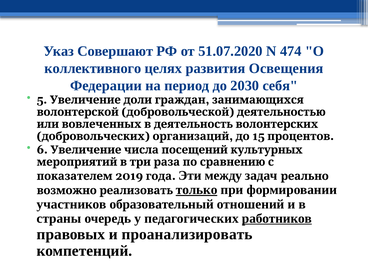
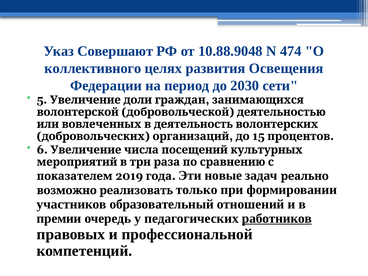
51.07.2020: 51.07.2020 -> 10.88.9048
себя: себя -> сети
между: между -> новые
только underline: present -> none
страны: страны -> премии
проанализировать: проанализировать -> профессиональной
